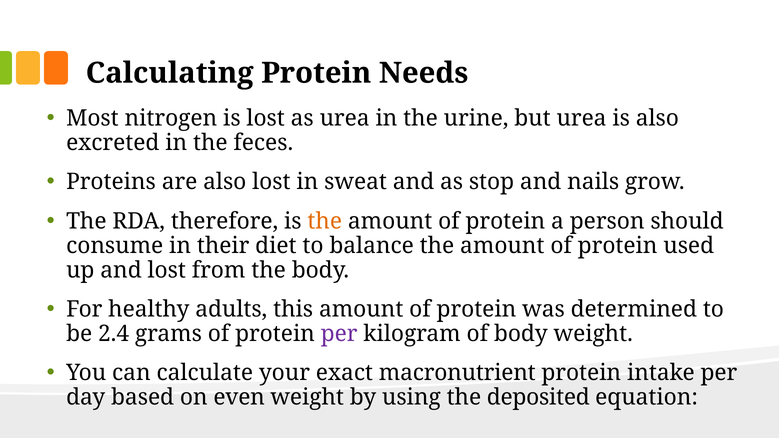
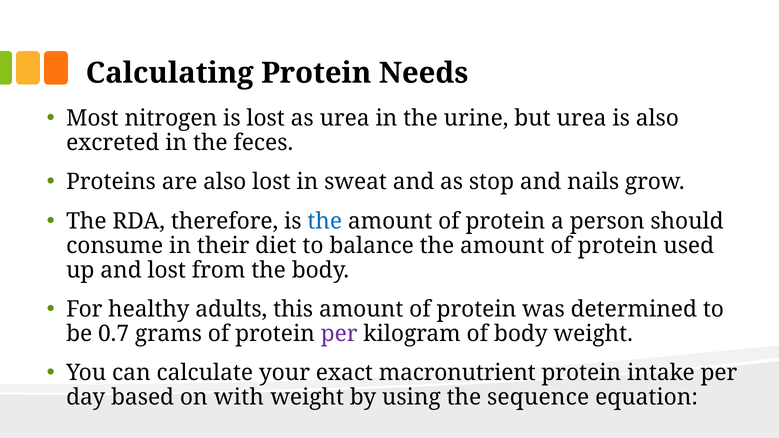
the at (325, 221) colour: orange -> blue
2.4: 2.4 -> 0.7
even: even -> with
deposited: deposited -> sequence
